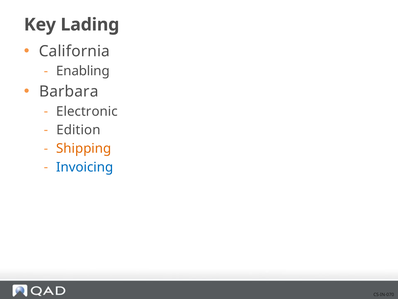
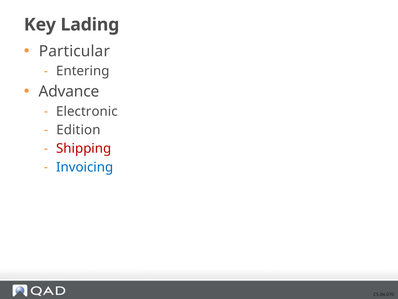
California: California -> Particular
Enabling: Enabling -> Entering
Barbara: Barbara -> Advance
Shipping colour: orange -> red
